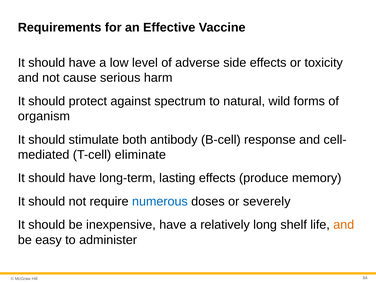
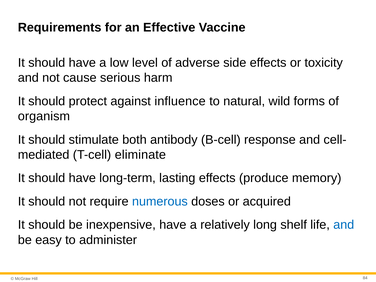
spectrum: spectrum -> influence
severely: severely -> acquired
and at (344, 225) colour: orange -> blue
